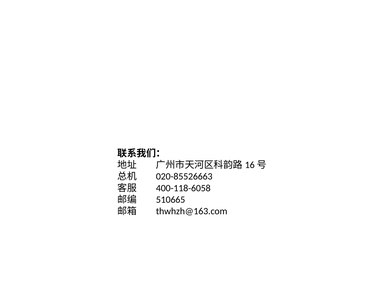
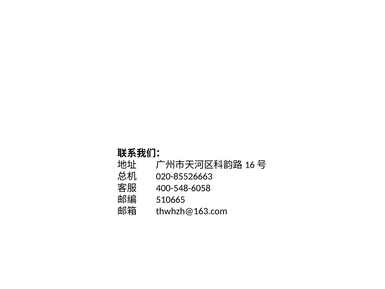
400-118-6058: 400-118-6058 -> 400-548-6058
